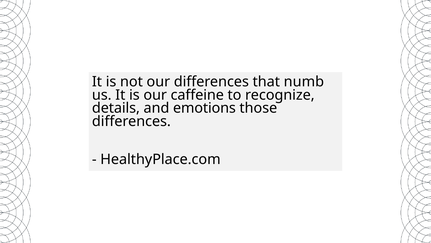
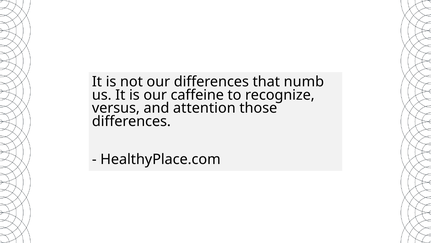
details: details -> versus
emotions: emotions -> attention
